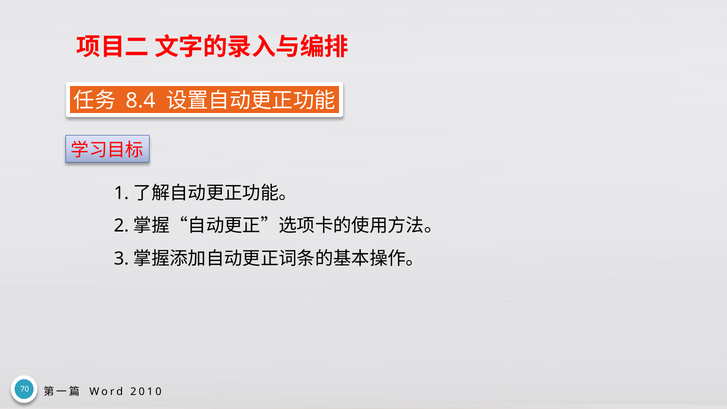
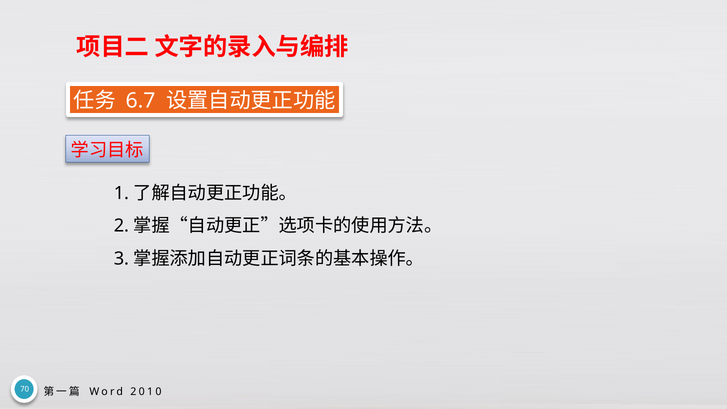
8.4: 8.4 -> 6.7
